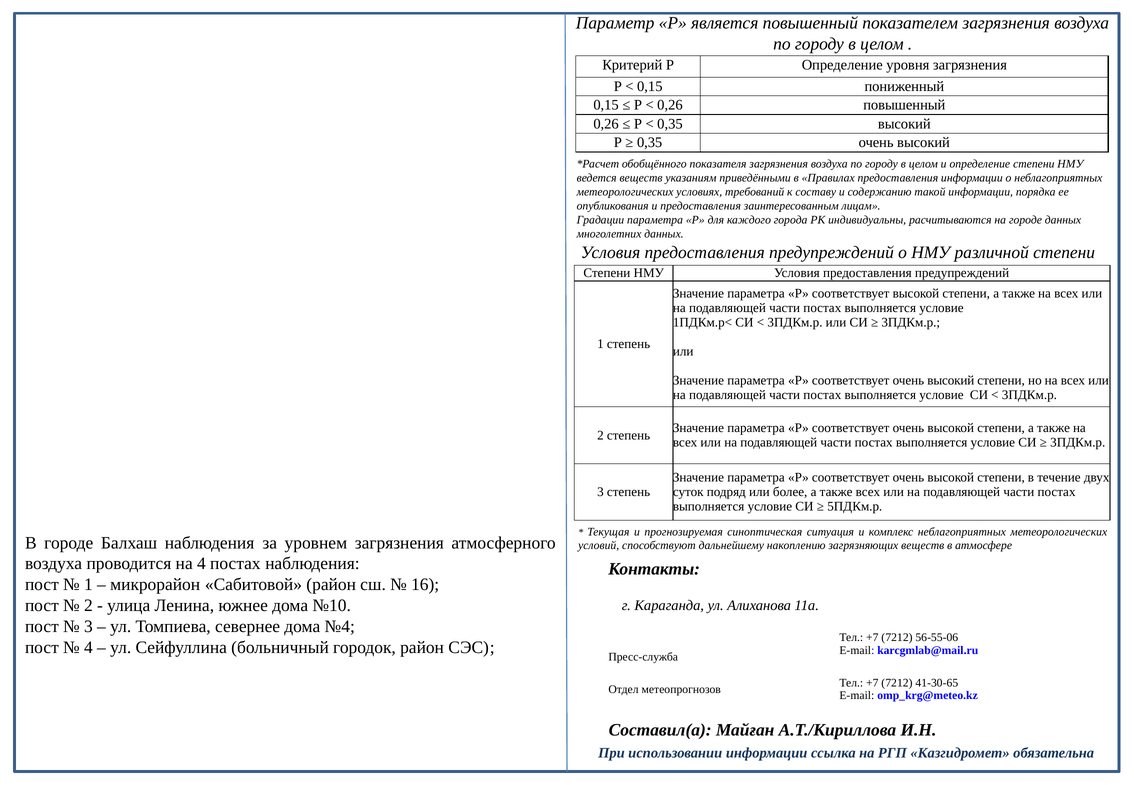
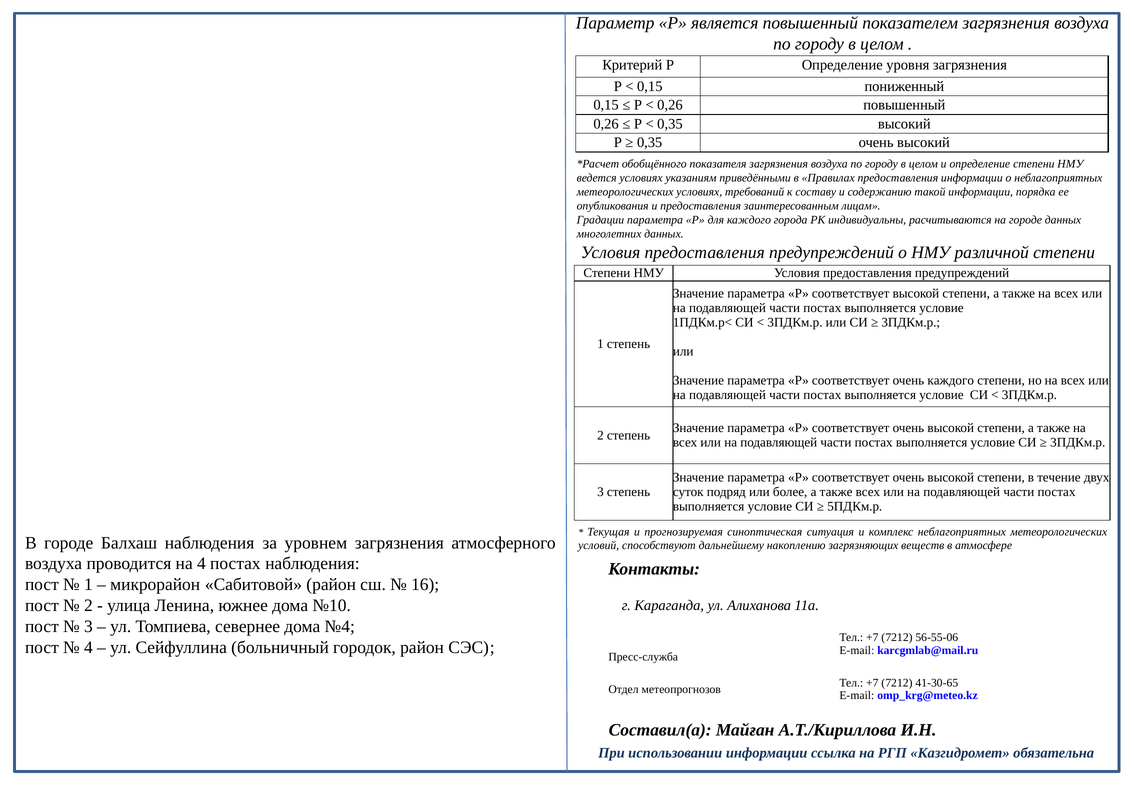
ведется веществ: веществ -> условиях
соответствует очень высокий: высокий -> каждого
